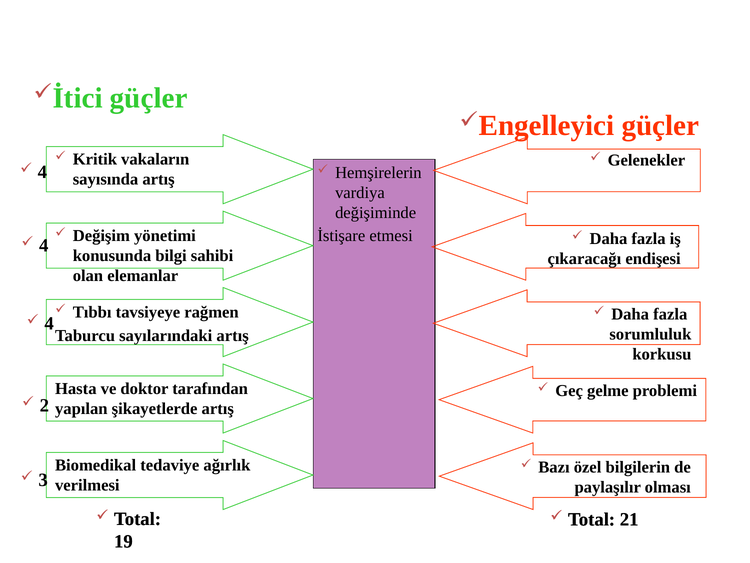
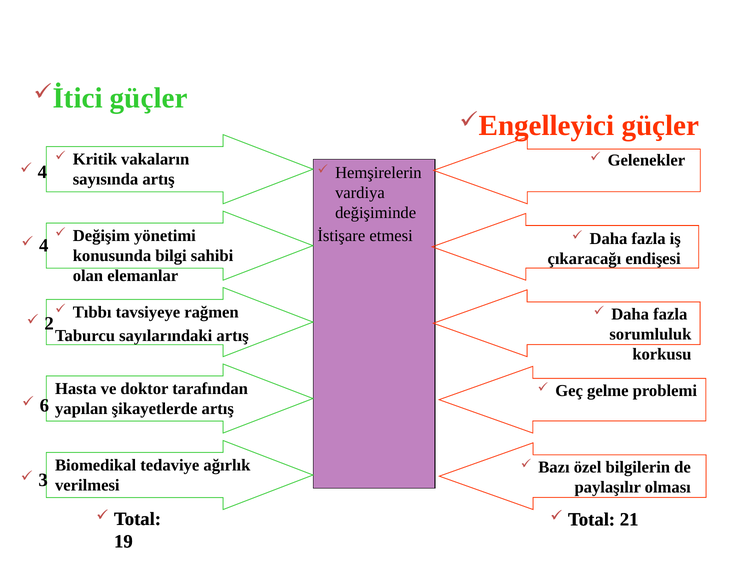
4 at (49, 323): 4 -> 2
2: 2 -> 6
